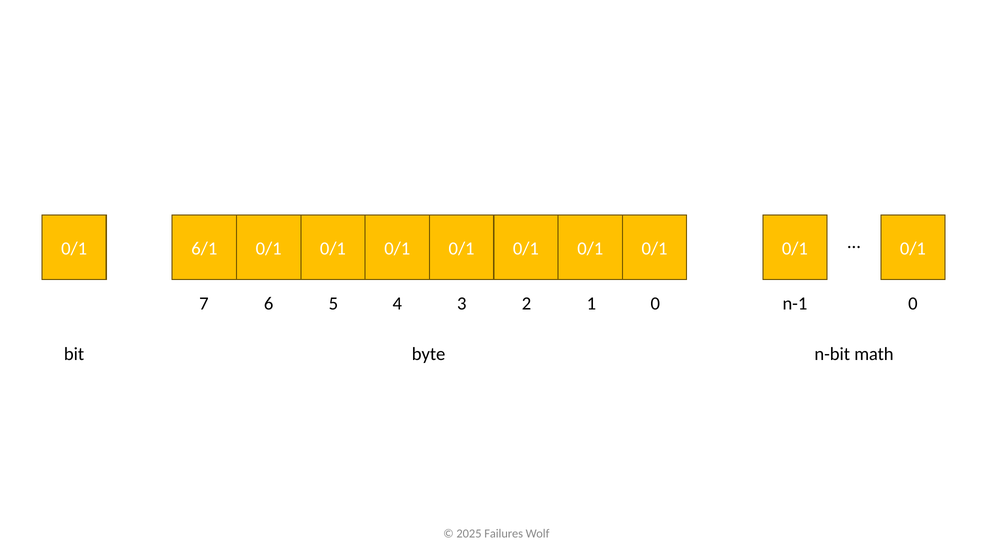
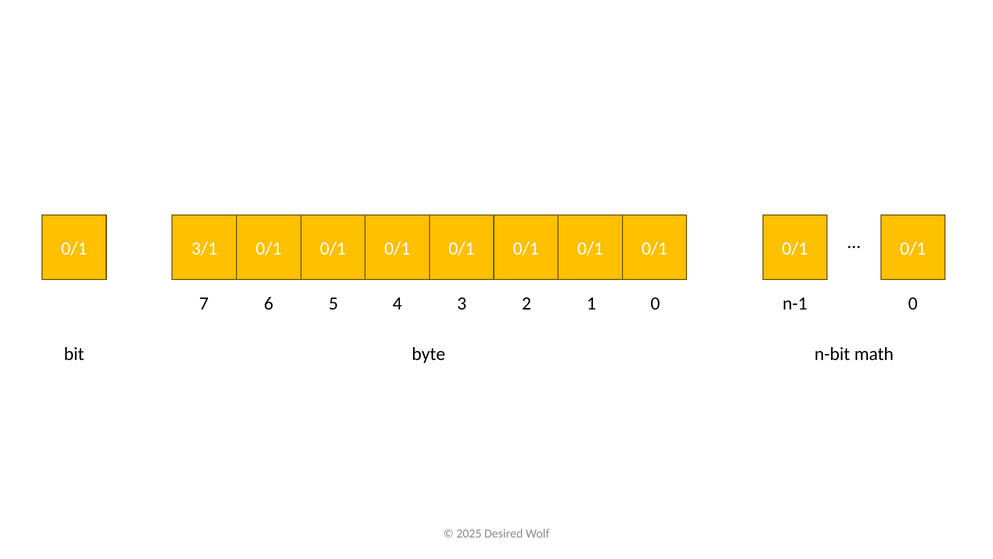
6/1: 6/1 -> 3/1
Failures: Failures -> Desired
